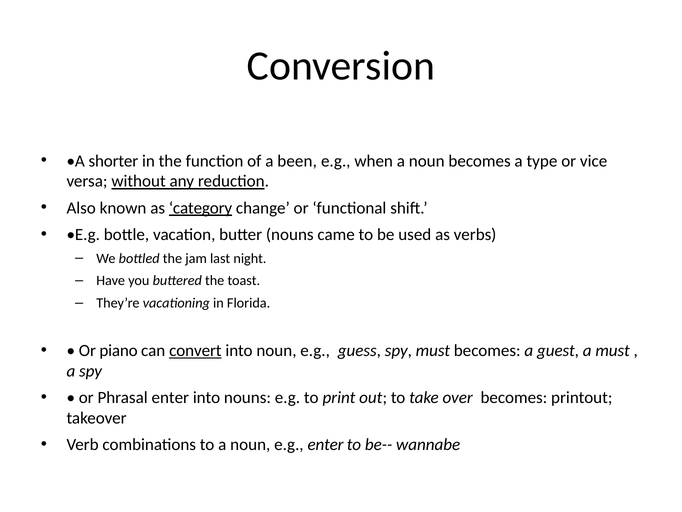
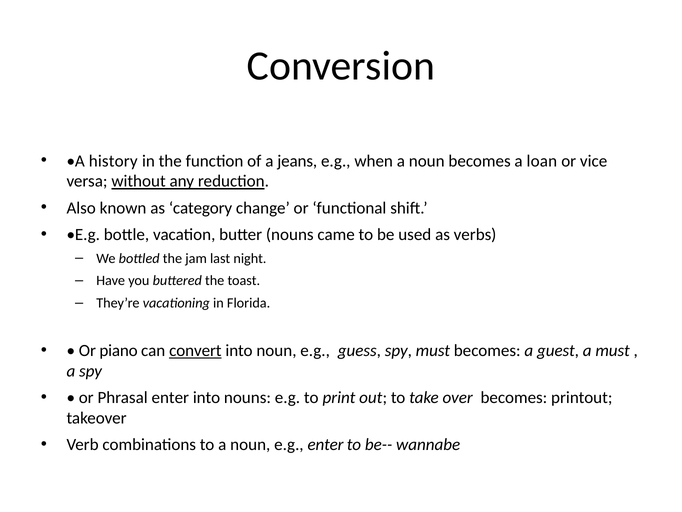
shorter: shorter -> history
been: been -> jeans
type: type -> loan
category underline: present -> none
